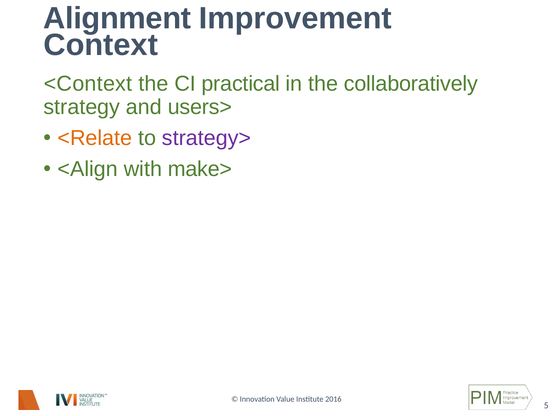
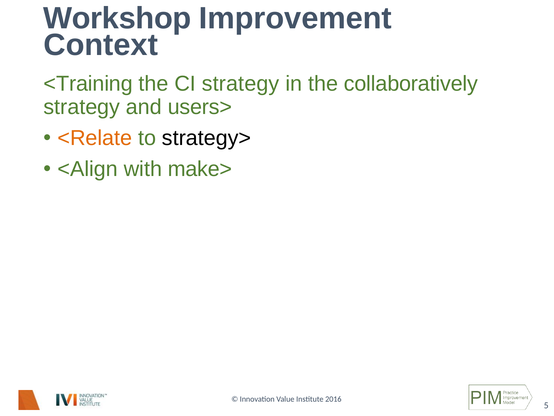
Alignment: Alignment -> Workshop
<Context: <Context -> <Training
CI practical: practical -> strategy
strategy> colour: purple -> black
